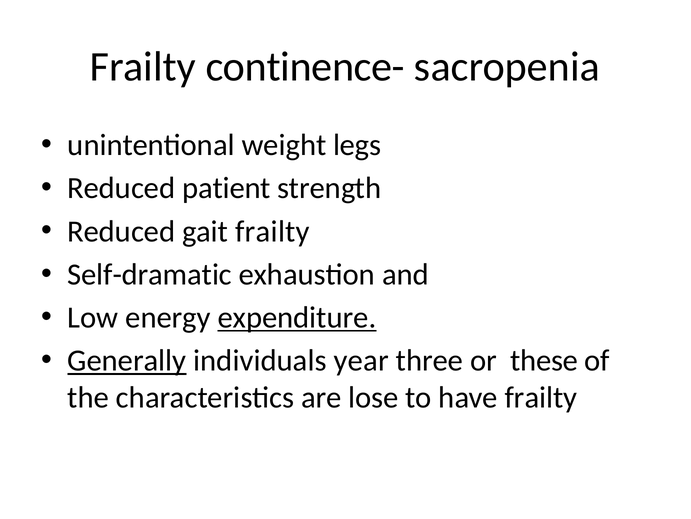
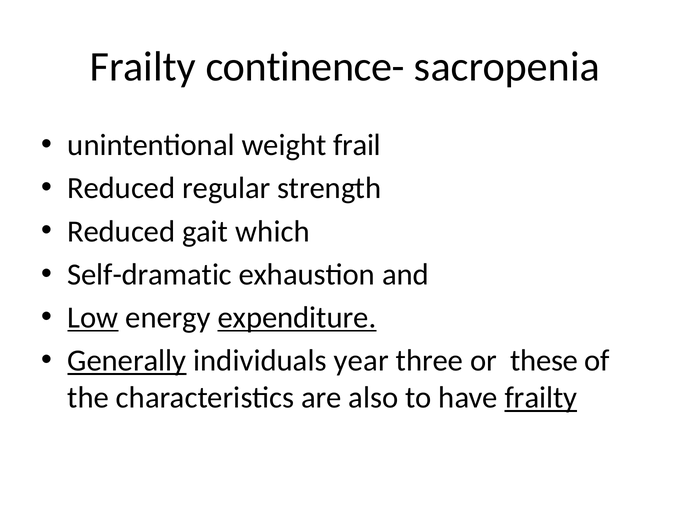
legs: legs -> frail
patient: patient -> regular
gait frailty: frailty -> which
Low underline: none -> present
lose: lose -> also
frailty at (541, 397) underline: none -> present
